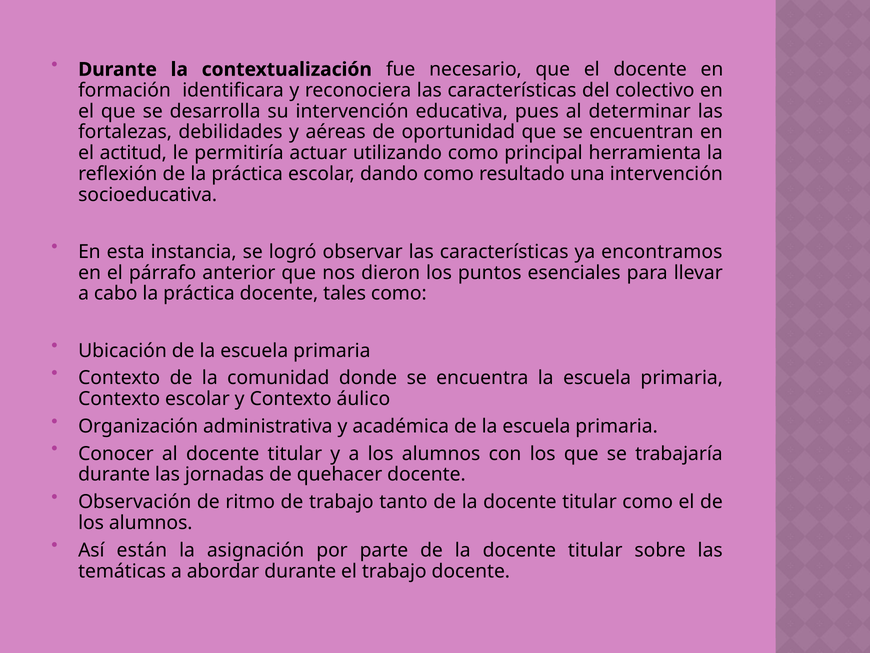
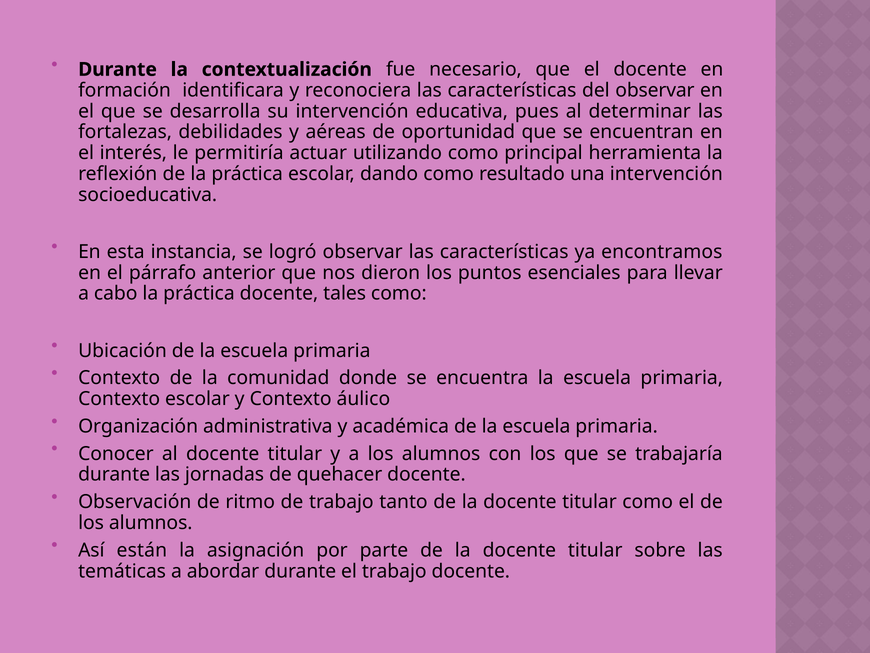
del colectivo: colectivo -> observar
actitud: actitud -> interés
